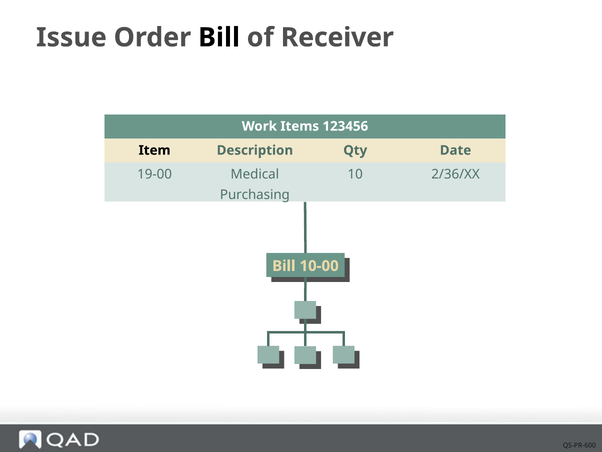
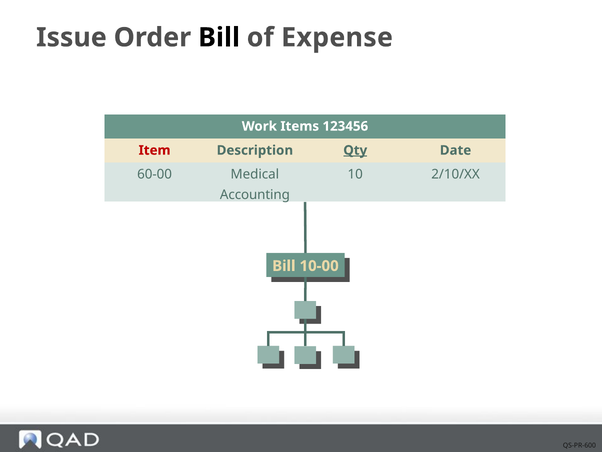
Receiver: Receiver -> Expense
Item colour: black -> red
Qty underline: none -> present
19-00: 19-00 -> 60-00
2/36/XX: 2/36/XX -> 2/10/XX
Purchasing: Purchasing -> Accounting
